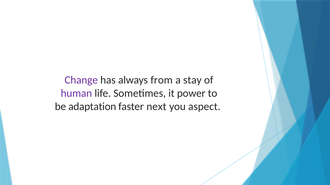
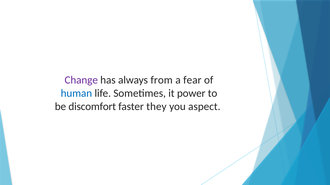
stay: stay -> fear
human colour: purple -> blue
adaptation: adaptation -> discomfort
next: next -> they
